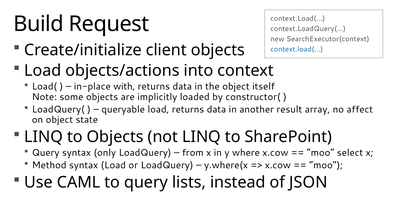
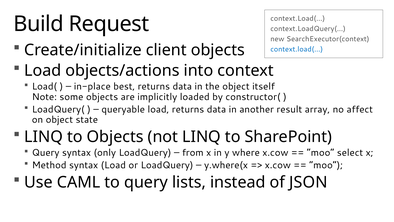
with: with -> best
